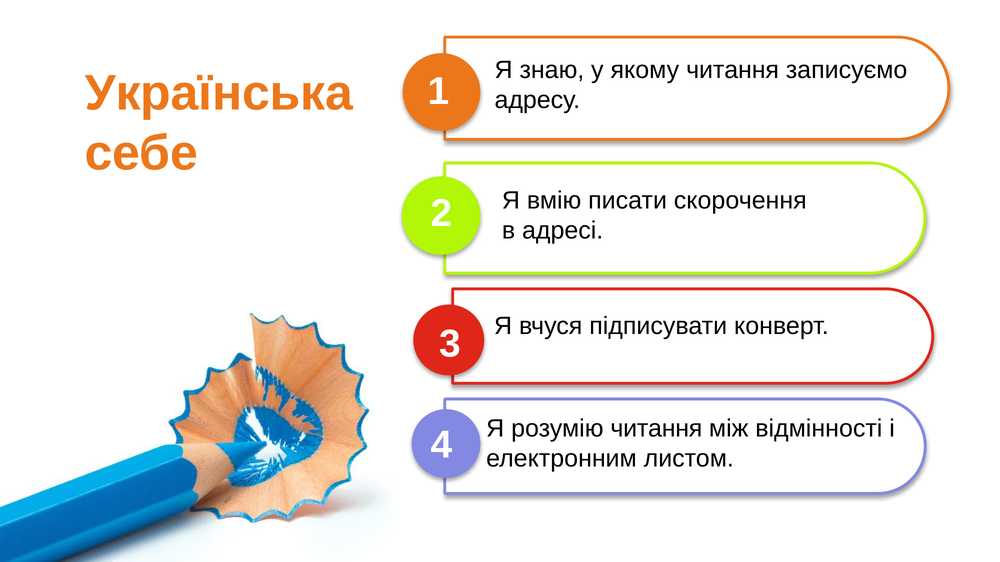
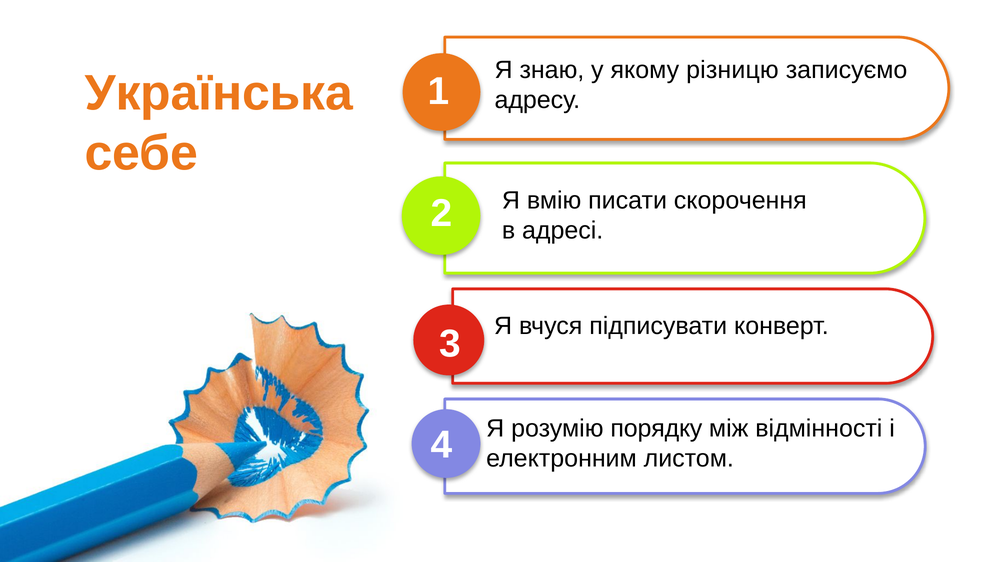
якому читання: читання -> різницю
розумію читання: читання -> порядку
